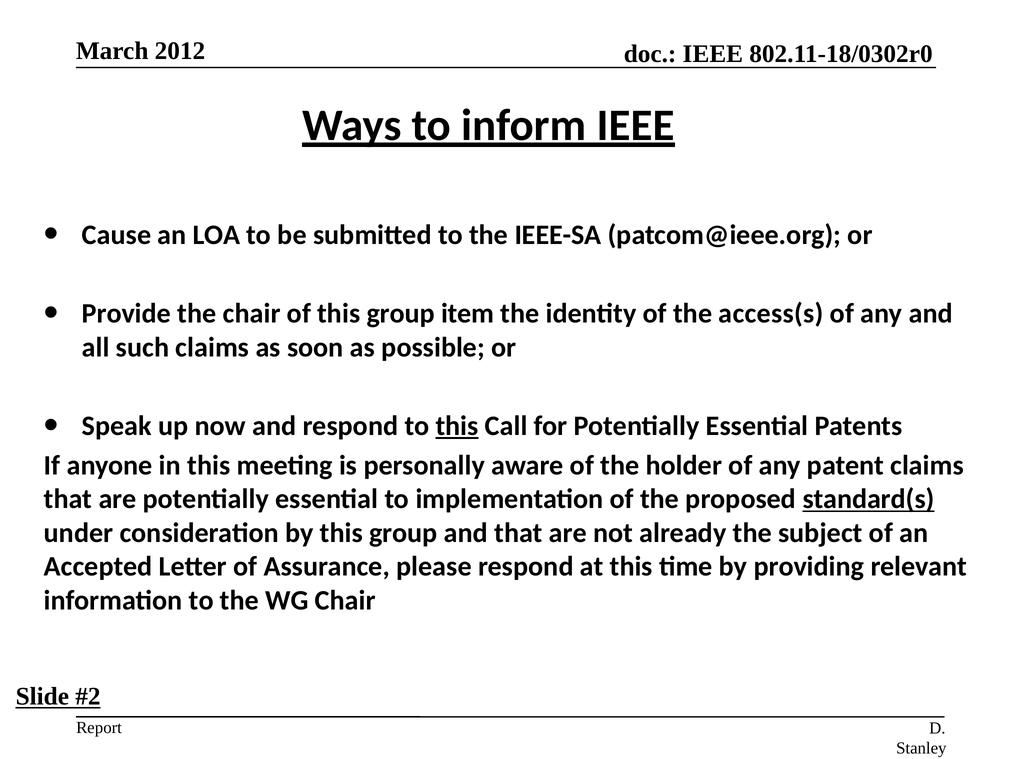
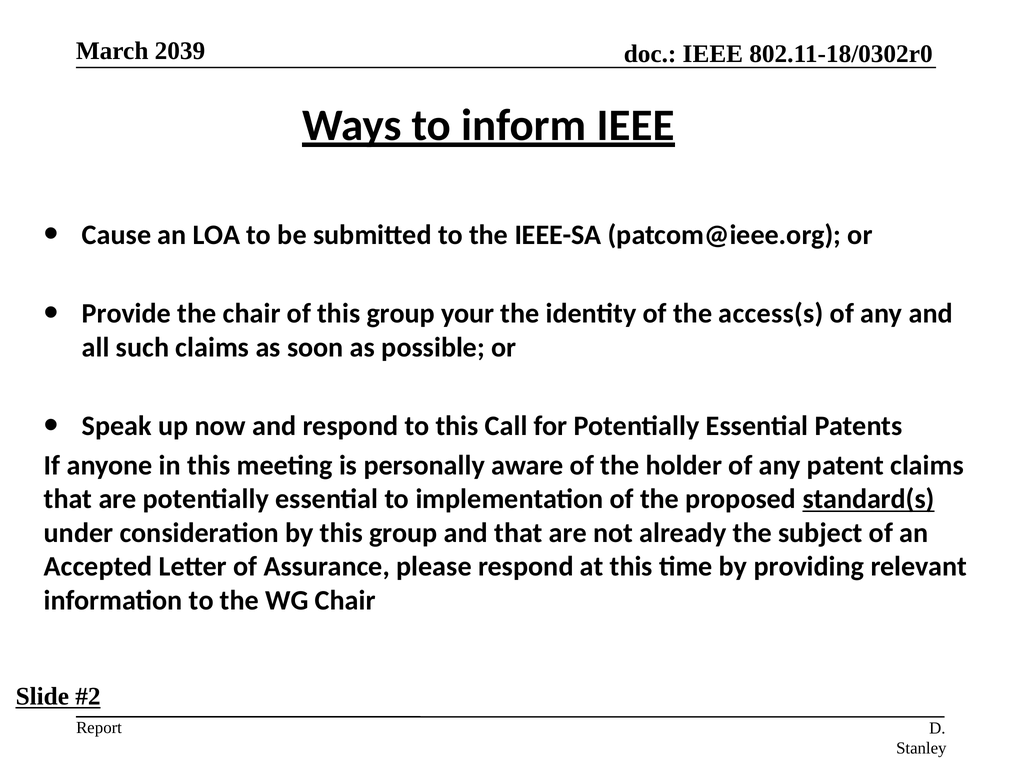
2012: 2012 -> 2039
item: item -> your
this at (457, 426) underline: present -> none
